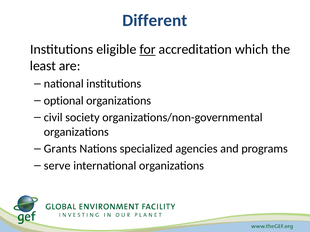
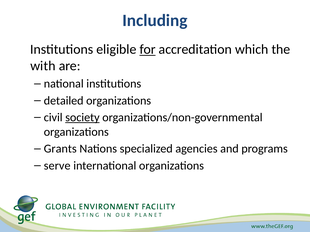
Different: Different -> Including
least: least -> with
optional: optional -> detailed
society underline: none -> present
